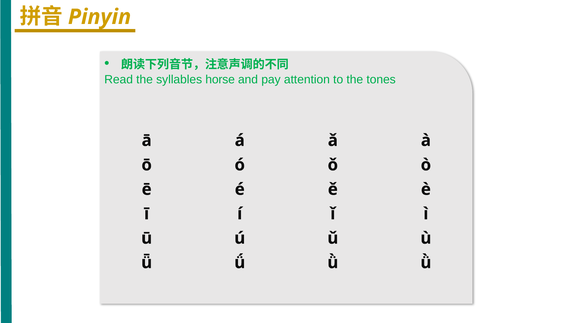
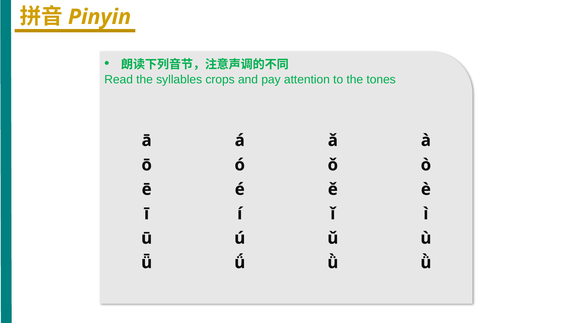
horse: horse -> crops
